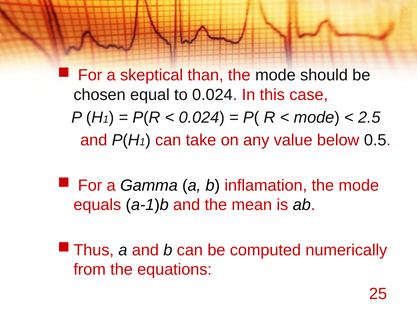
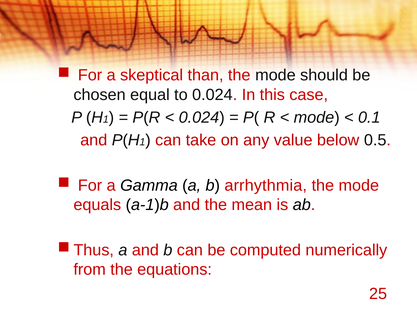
2.5: 2.5 -> 0.1
inflamation: inflamation -> arrhythmia
